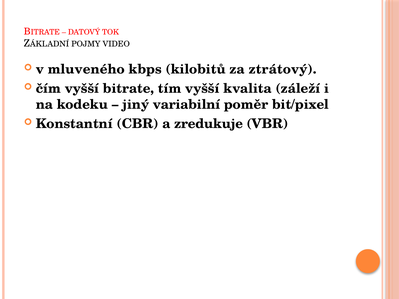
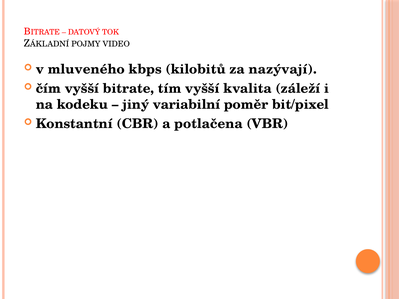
ztrátový: ztrátový -> nazývají
zredukuje: zredukuje -> potlačena
